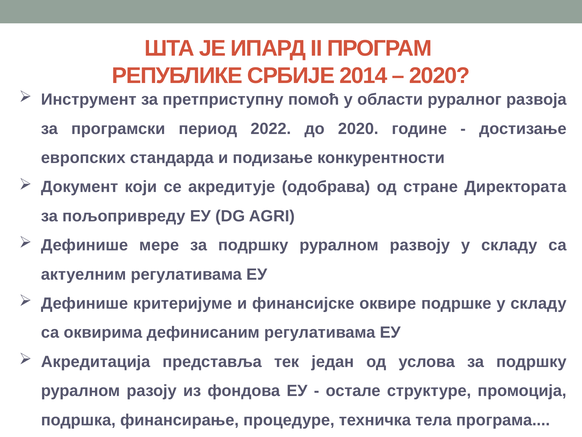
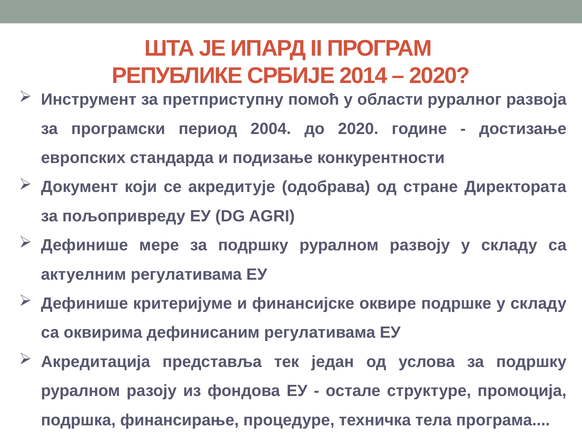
2022: 2022 -> 2004
